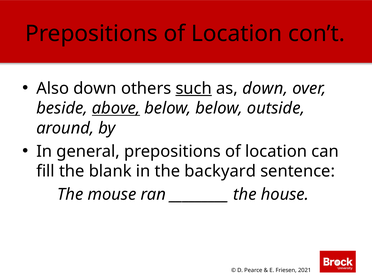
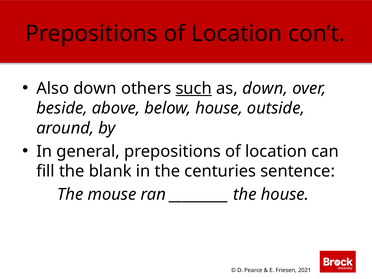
above underline: present -> none
below below: below -> house
backyard: backyard -> centuries
